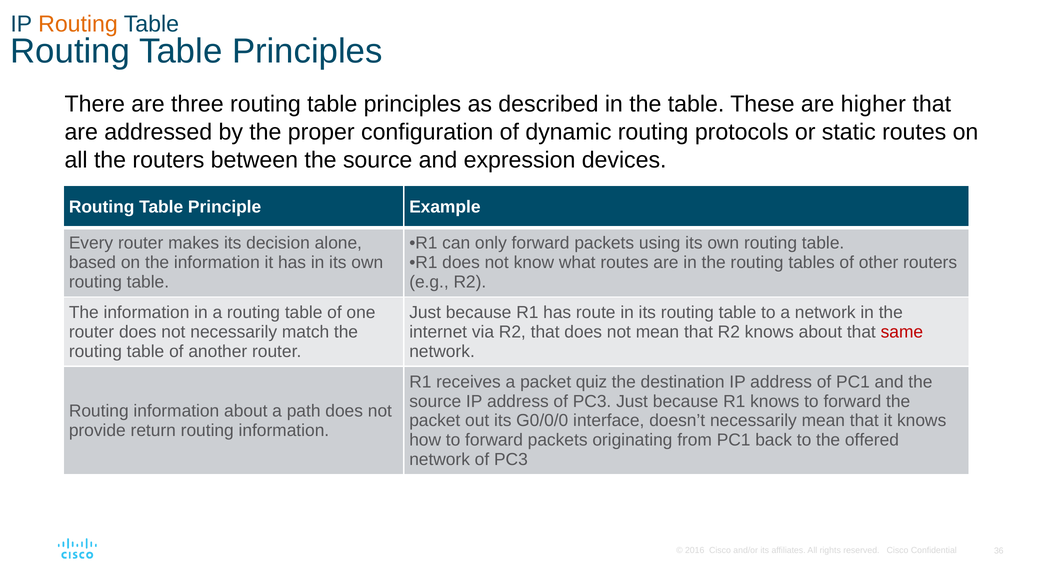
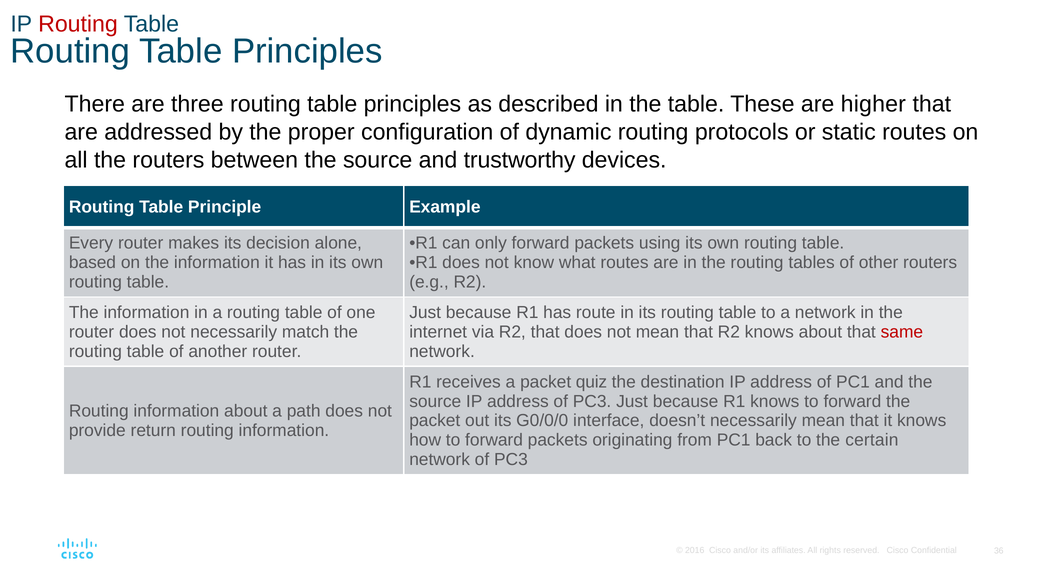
Routing at (78, 24) colour: orange -> red
expression: expression -> trustworthy
offered: offered -> certain
